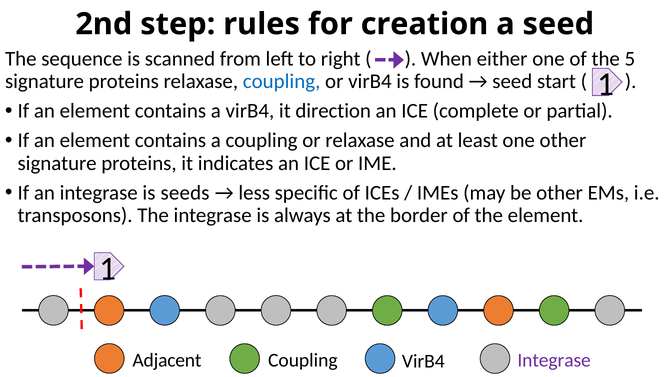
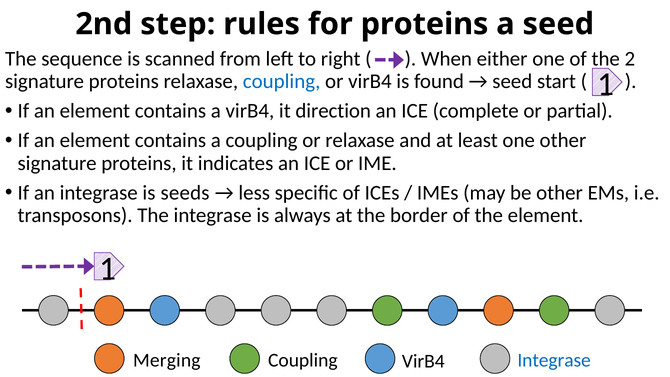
for creation: creation -> proteins
5: 5 -> 2
Adjacent: Adjacent -> Merging
Integrase at (554, 360) colour: purple -> blue
